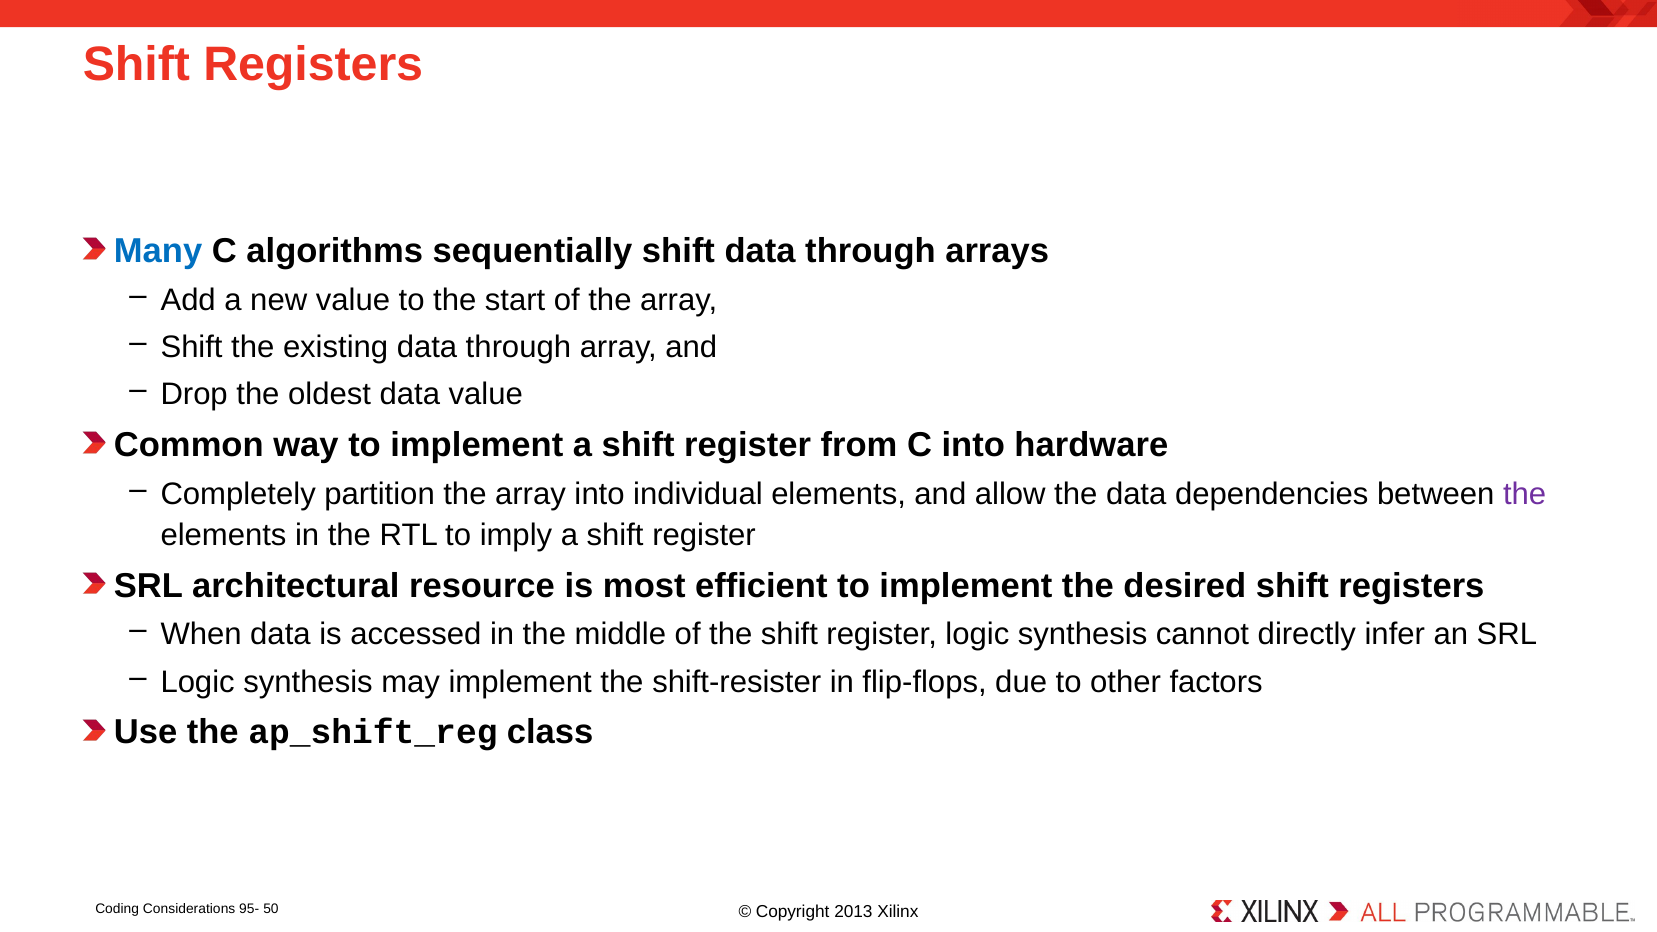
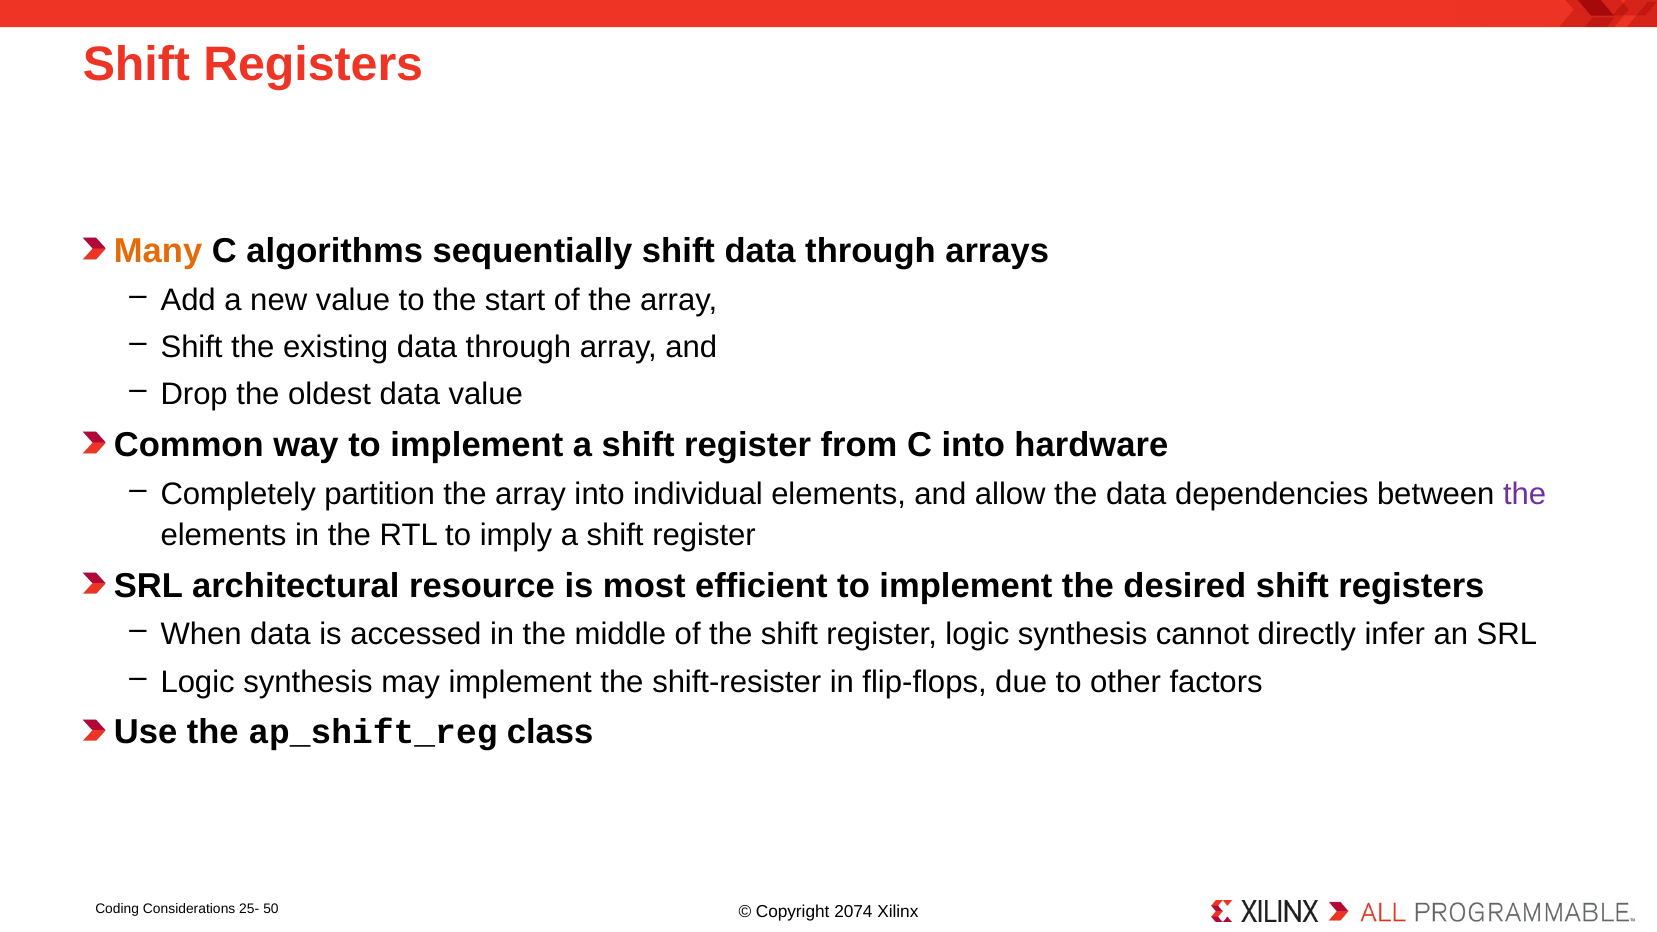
Many colour: blue -> orange
95-: 95- -> 25-
2013: 2013 -> 2074
